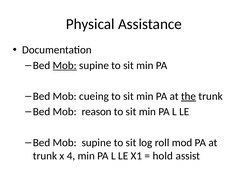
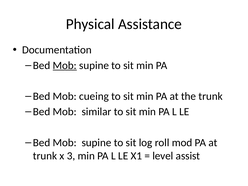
the underline: present -> none
reason: reason -> similar
4: 4 -> 3
hold: hold -> level
